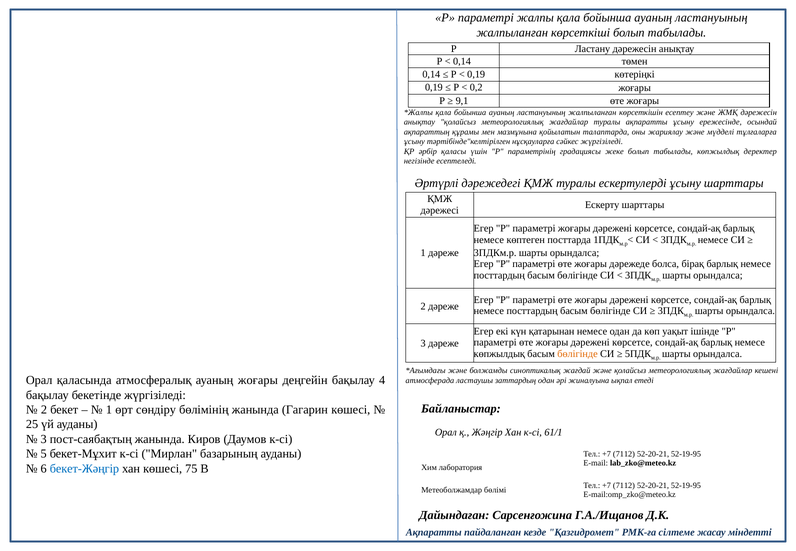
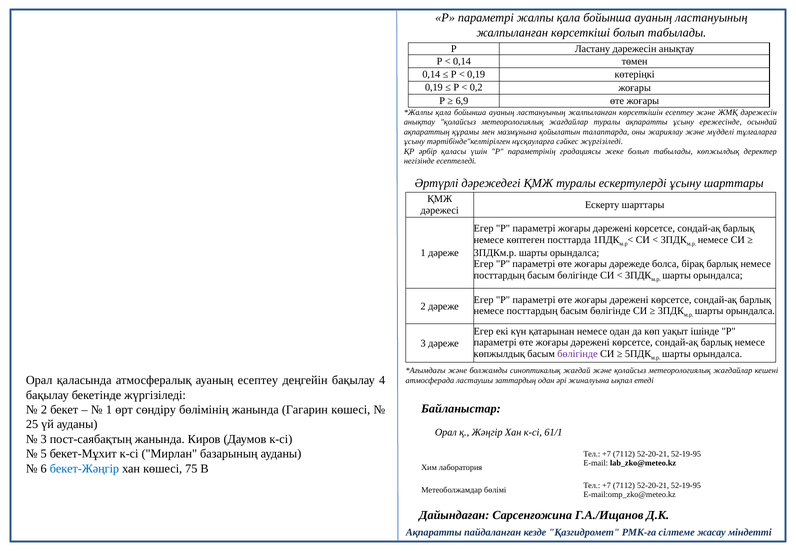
9,1: 9,1 -> 6,9
бөлігінде at (577, 354) colour: orange -> purple
ауаның жоғары: жоғары -> есептеу
